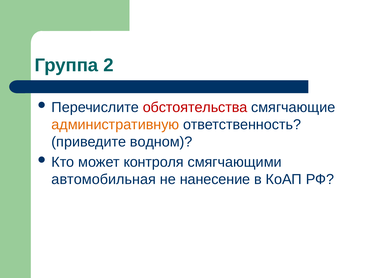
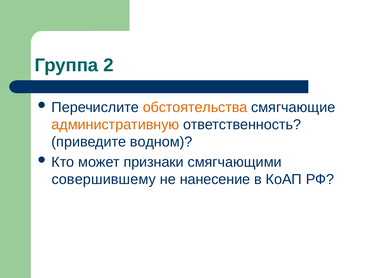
обстоятельства colour: red -> orange
контроля: контроля -> признаки
автомобильная: автомобильная -> совершившему
